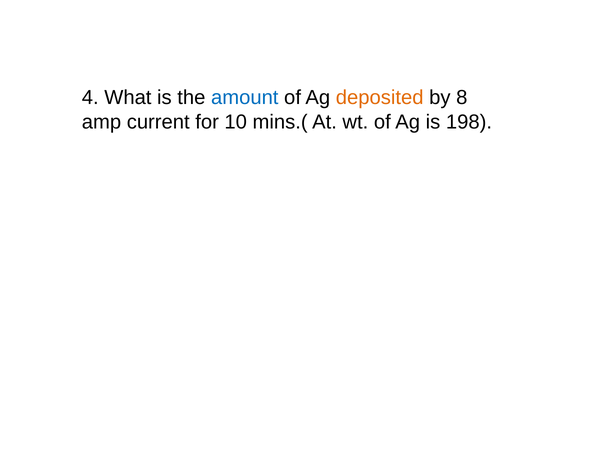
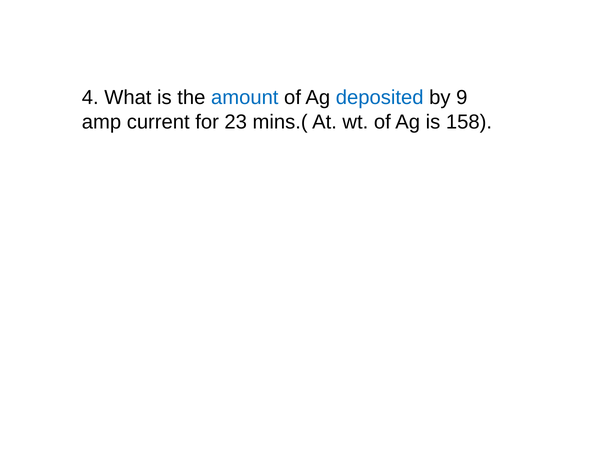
deposited colour: orange -> blue
8: 8 -> 9
10: 10 -> 23
198: 198 -> 158
